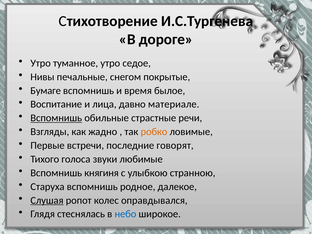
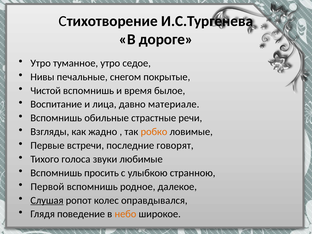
Бумаге: Бумаге -> Чистой
Вспомнишь at (56, 118) underline: present -> none
княгиня: княгиня -> просить
Старуха: Старуха -> Первой
стеснялась: стеснялась -> поведение
небо colour: blue -> orange
